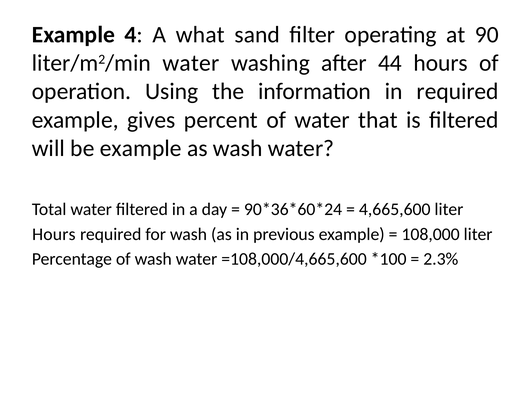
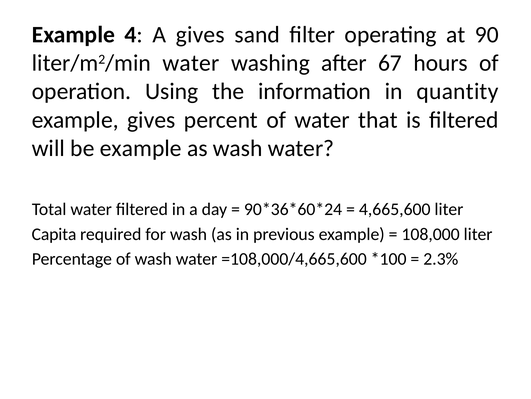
A what: what -> gives
44: 44 -> 67
in required: required -> quantity
Hours at (54, 234): Hours -> Capita
